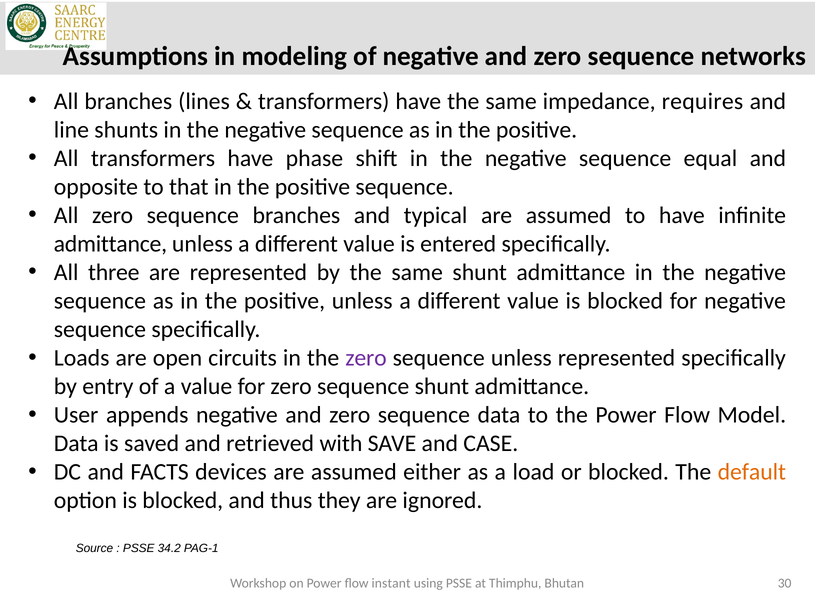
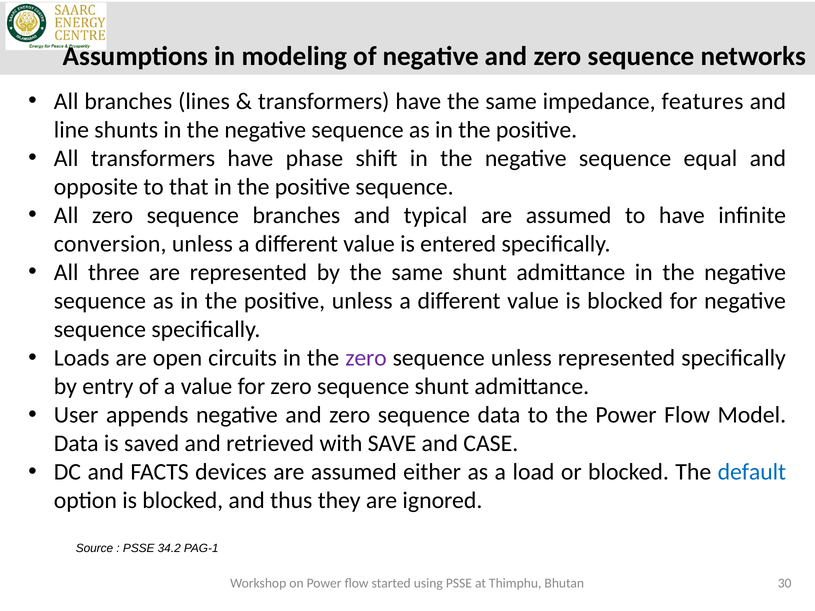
requires: requires -> features
admittance at (110, 244): admittance -> conversion
default colour: orange -> blue
instant: instant -> started
